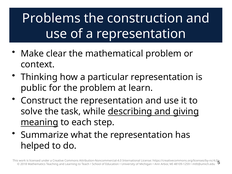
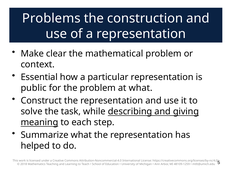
Thinking: Thinking -> Essential
at learn: learn -> what
